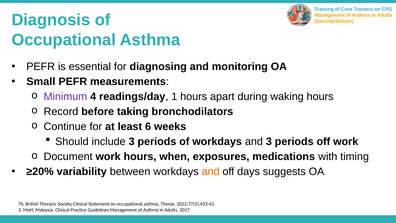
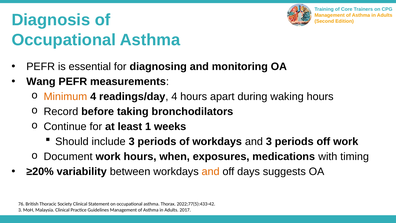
Small: Small -> Wang
Minimum colour: purple -> orange
readings/day 1: 1 -> 4
6: 6 -> 1
